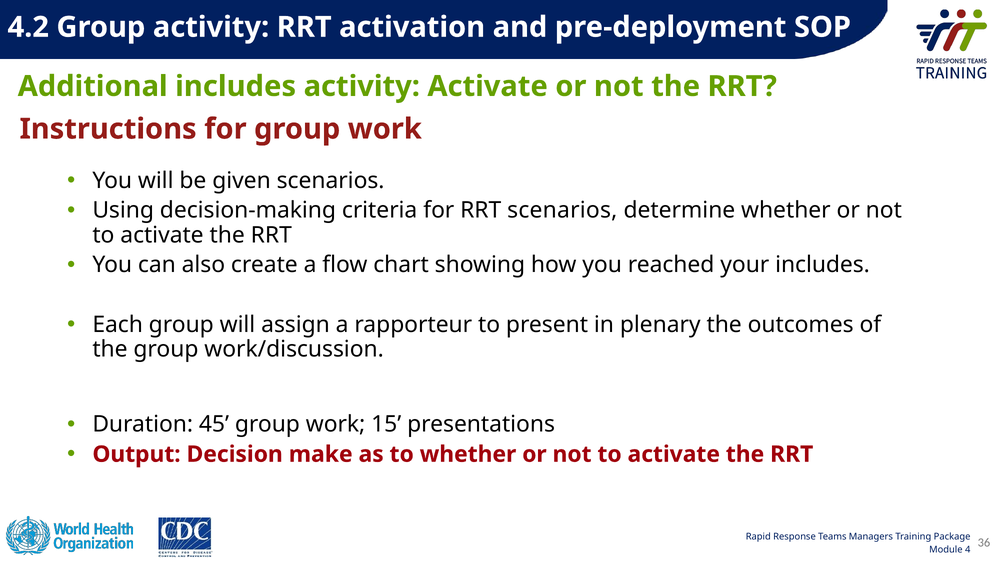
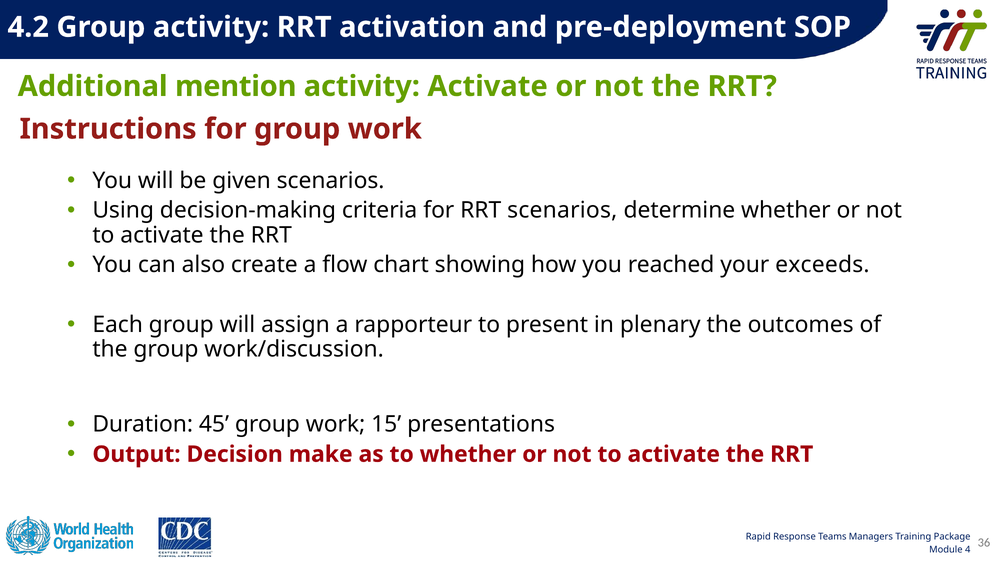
Additional includes: includes -> mention
your includes: includes -> exceeds
